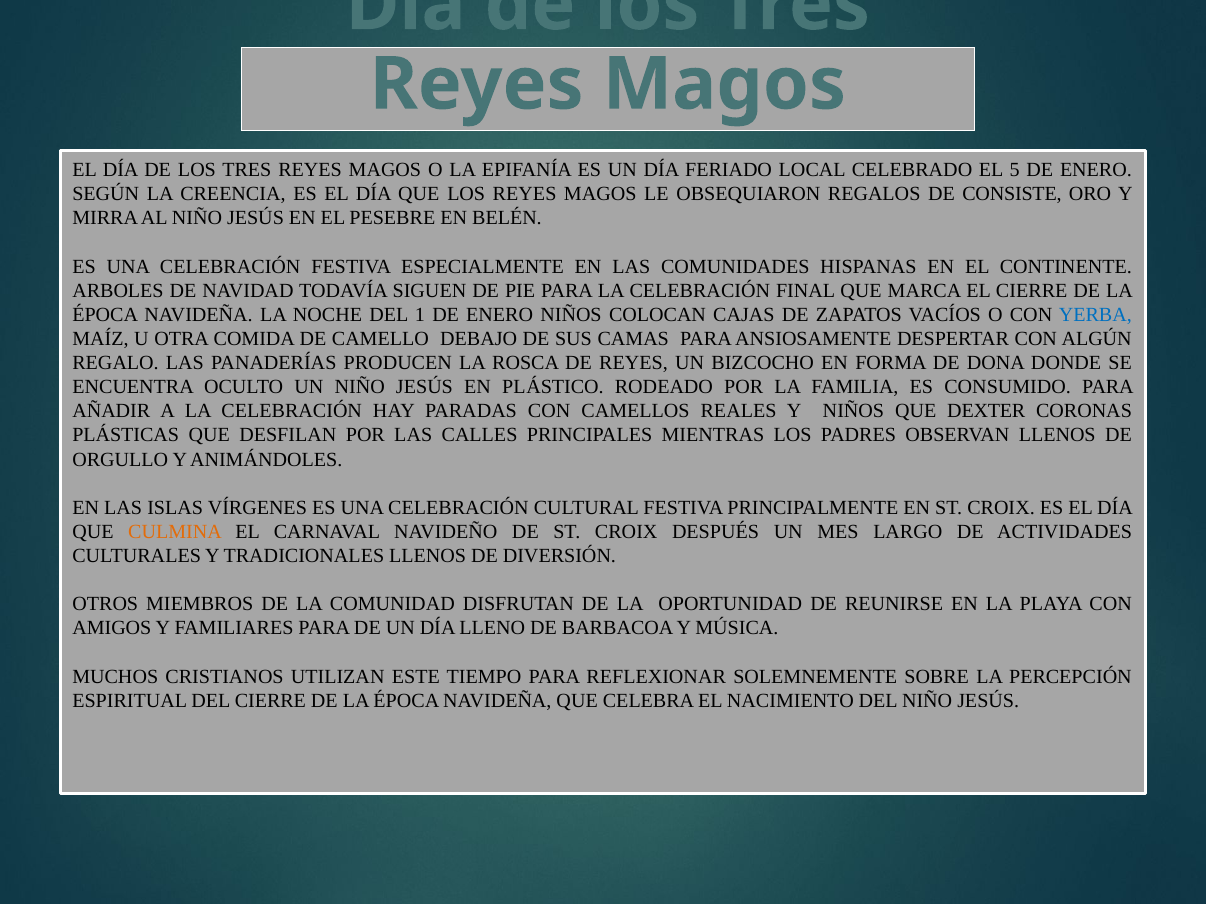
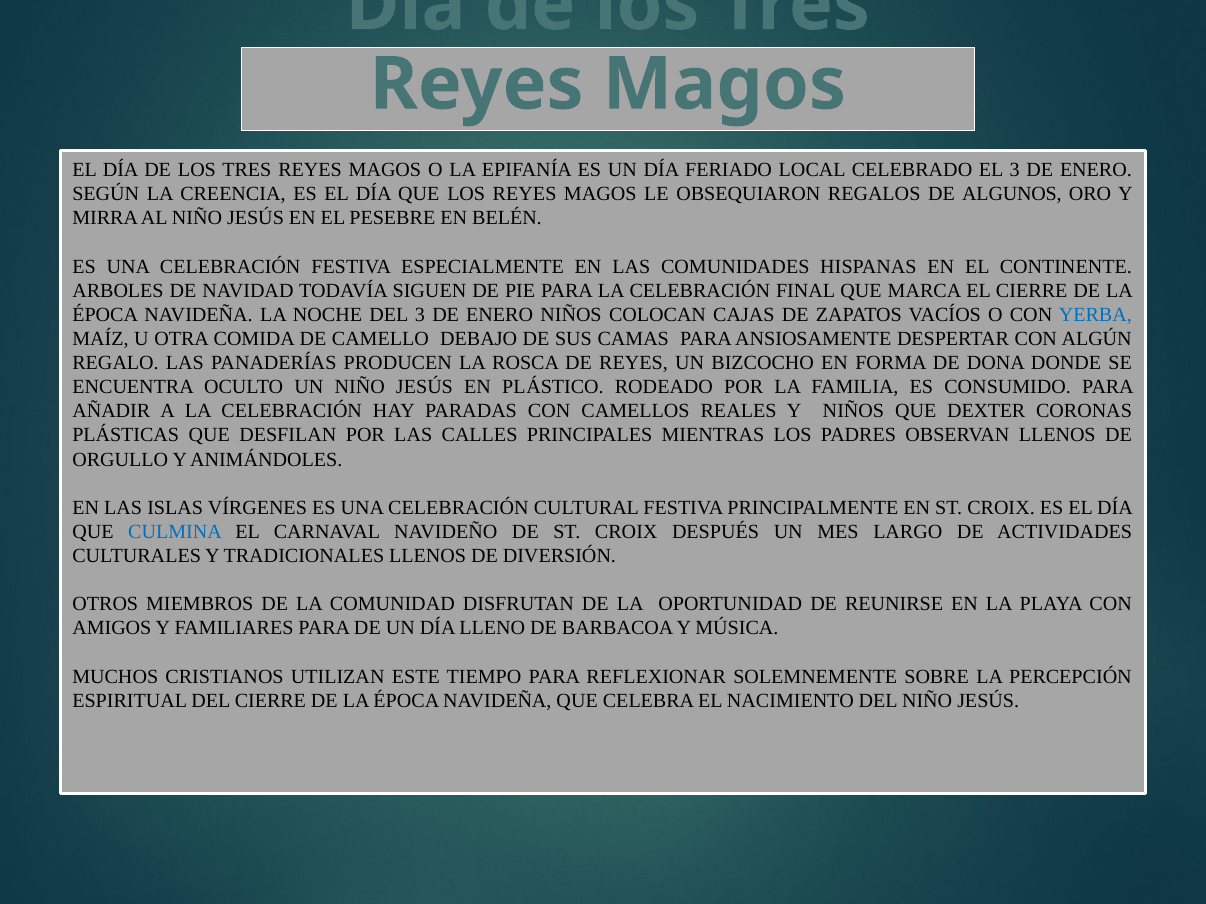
EL 5: 5 -> 3
CONSISTE: CONSISTE -> ALGUNOS
DEL 1: 1 -> 3
CULMINA colour: orange -> blue
